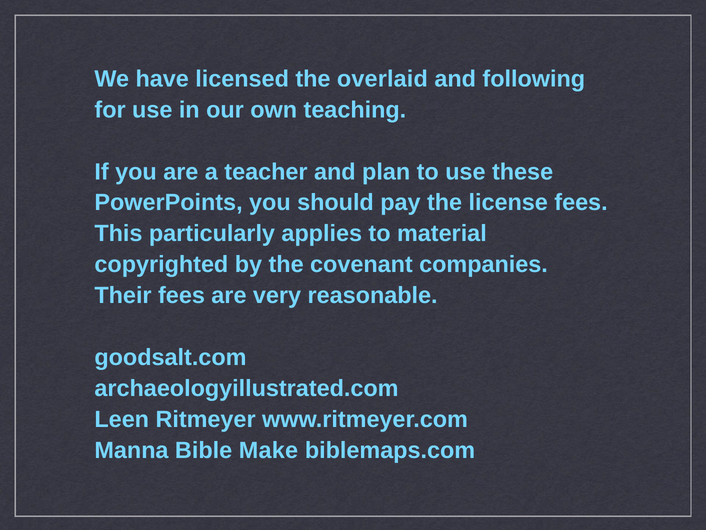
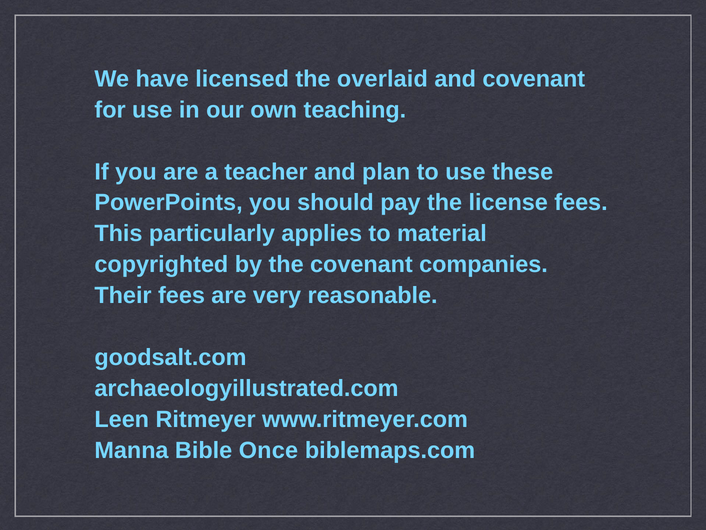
and following: following -> covenant
Make: Make -> Once
